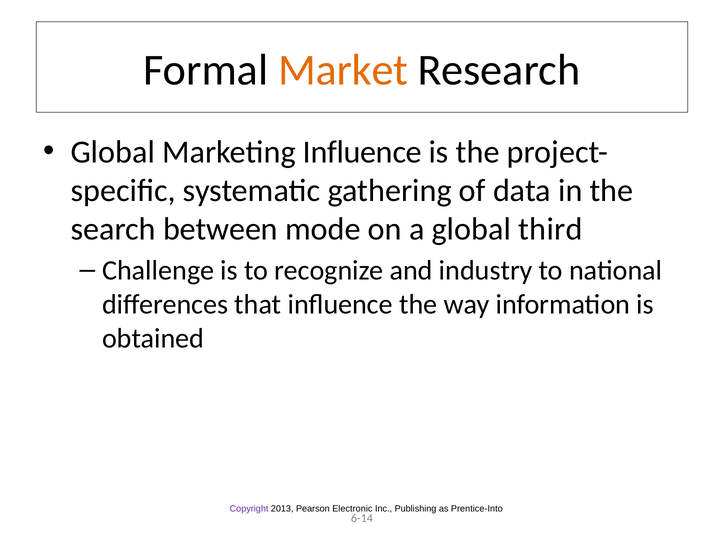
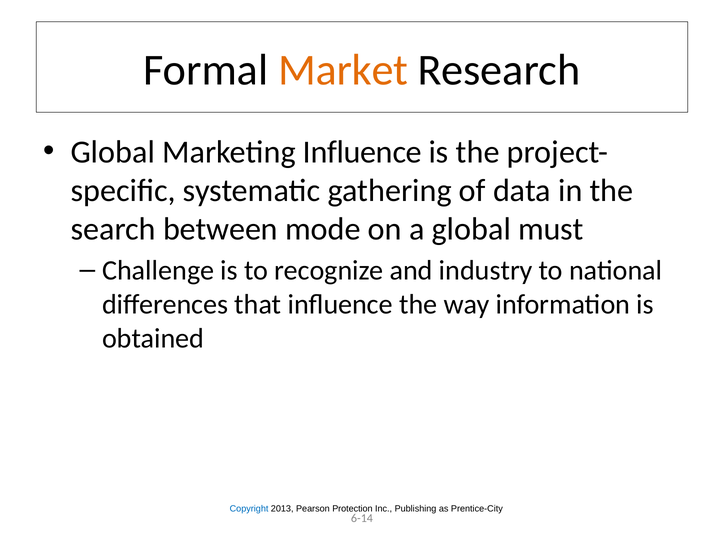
third: third -> must
Copyright colour: purple -> blue
Electronic: Electronic -> Protection
Prentice-Into: Prentice-Into -> Prentice-City
